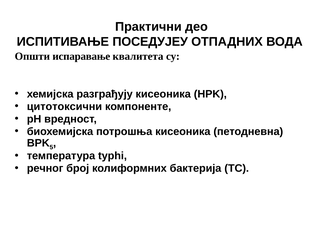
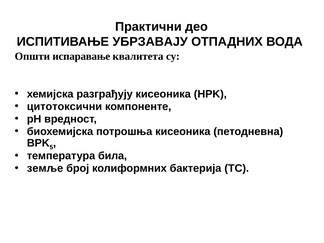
ПОСЕДУЈЕУ: ПОСЕДУЈЕУ -> УБРЗАВАЈУ
typhi: typhi -> била
речног: речног -> земље
